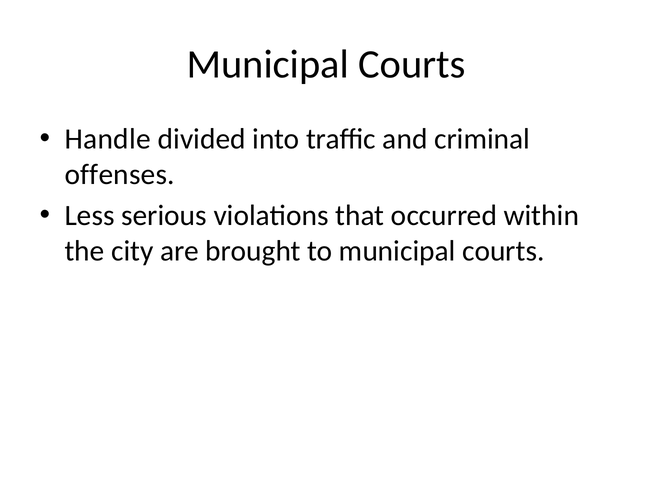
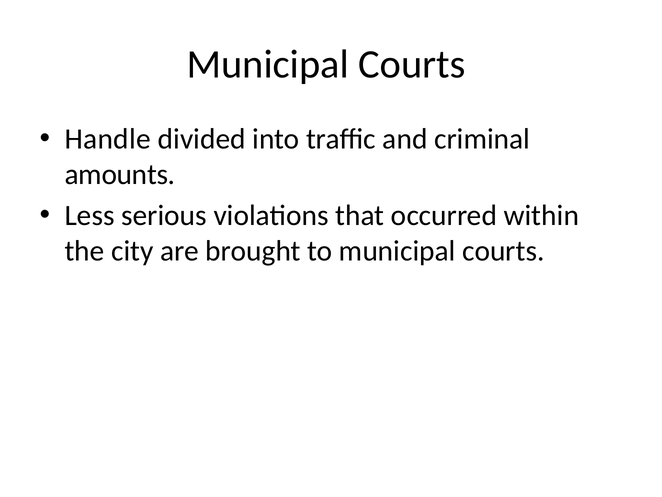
offenses: offenses -> amounts
